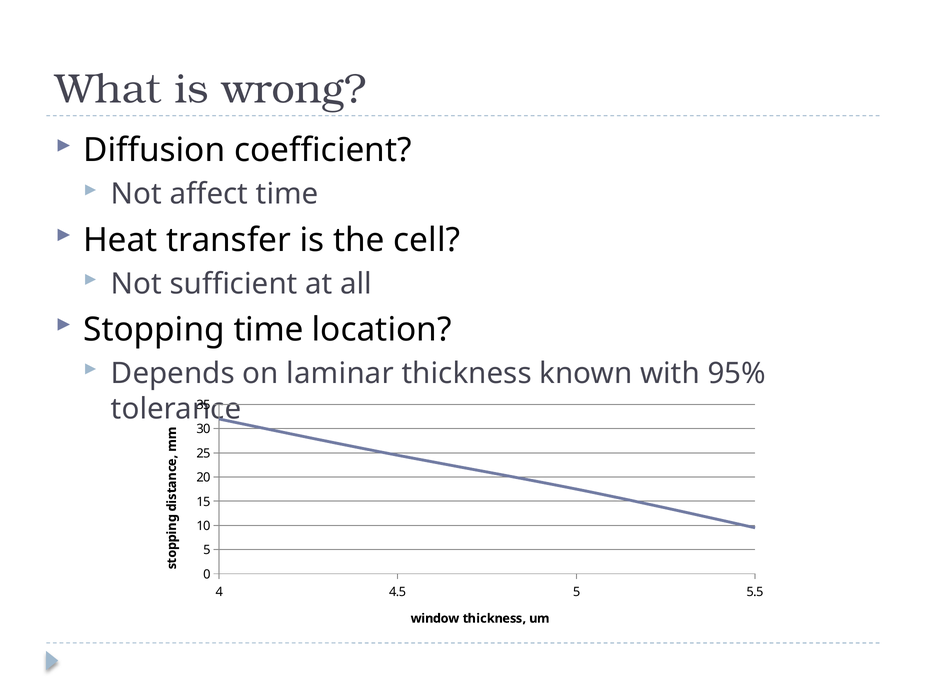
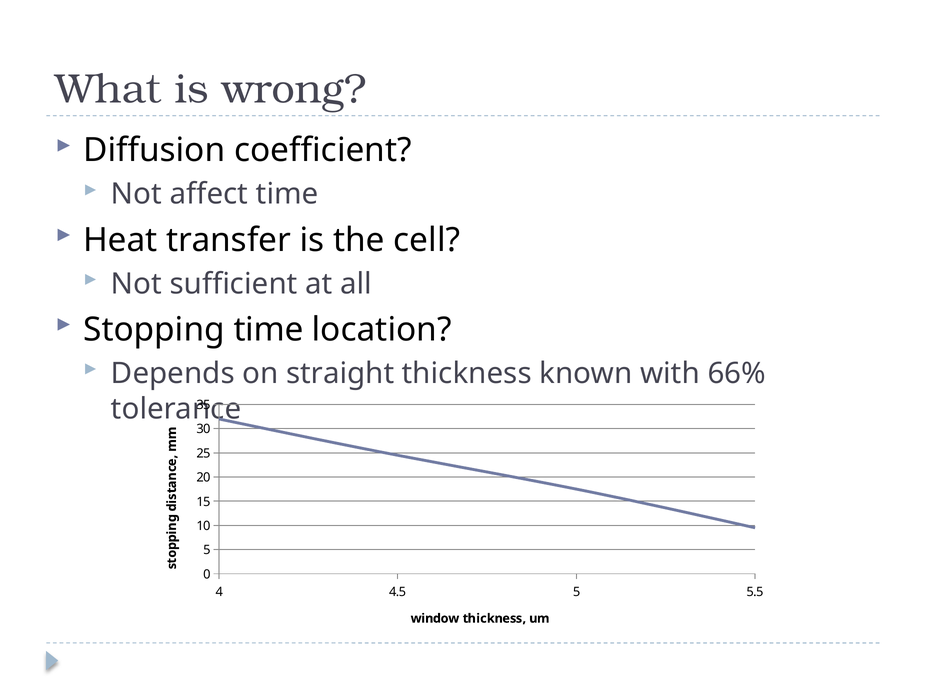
laminar: laminar -> straight
95%: 95% -> 66%
